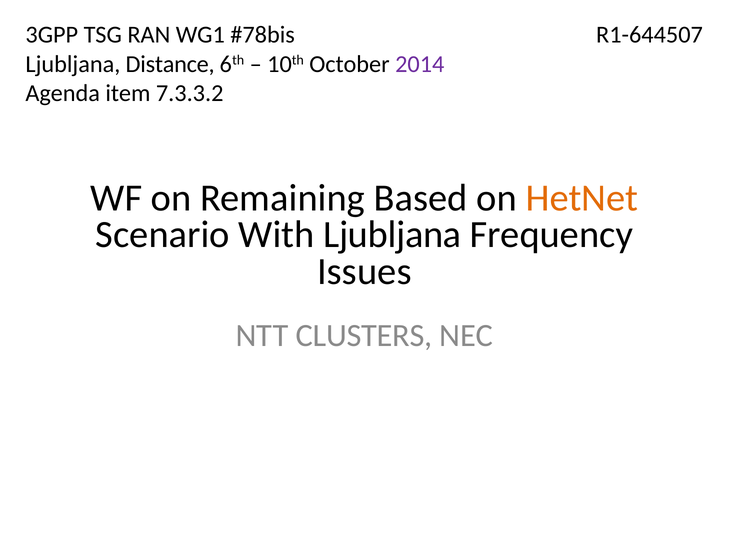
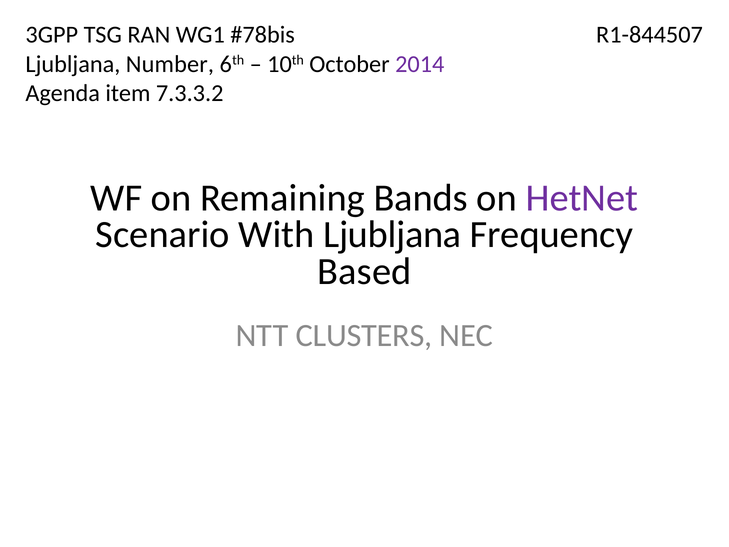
R1-644507: R1-644507 -> R1-844507
Distance: Distance -> Number
Based: Based -> Bands
HetNet colour: orange -> purple
Issues: Issues -> Based
